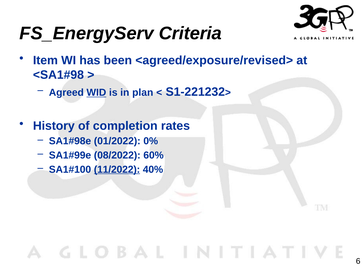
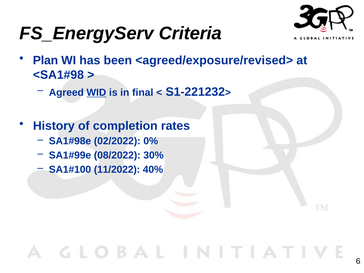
Item: Item -> Plan
plan: plan -> final
01/2022: 01/2022 -> 02/2022
60%: 60% -> 30%
11/2022 underline: present -> none
